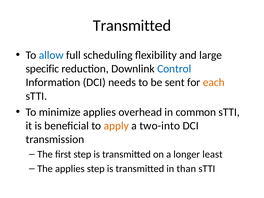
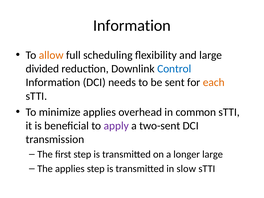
Transmitted at (132, 26): Transmitted -> Information
allow colour: blue -> orange
specific: specific -> divided
apply colour: orange -> purple
two-into: two-into -> two-sent
longer least: least -> large
than: than -> slow
